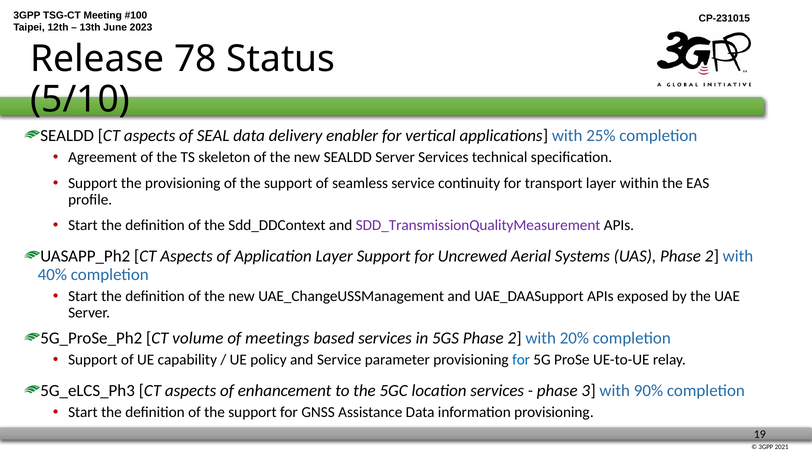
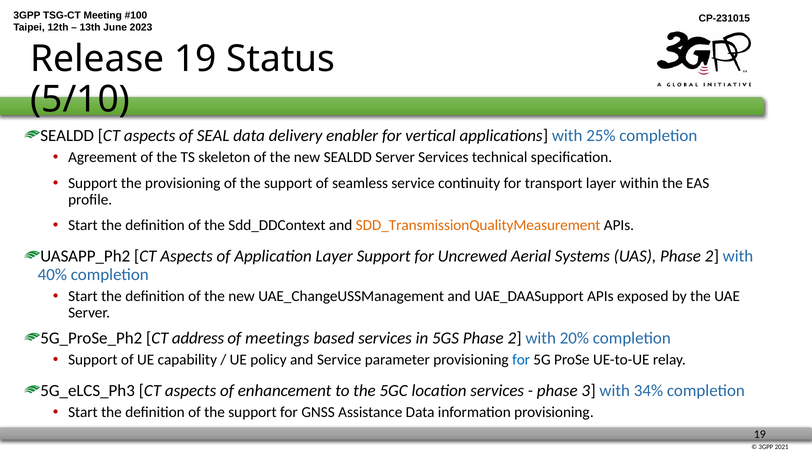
Release 78: 78 -> 19
SDD_TransmissionQualityMeasurement colour: purple -> orange
volume: volume -> address
90%: 90% -> 34%
